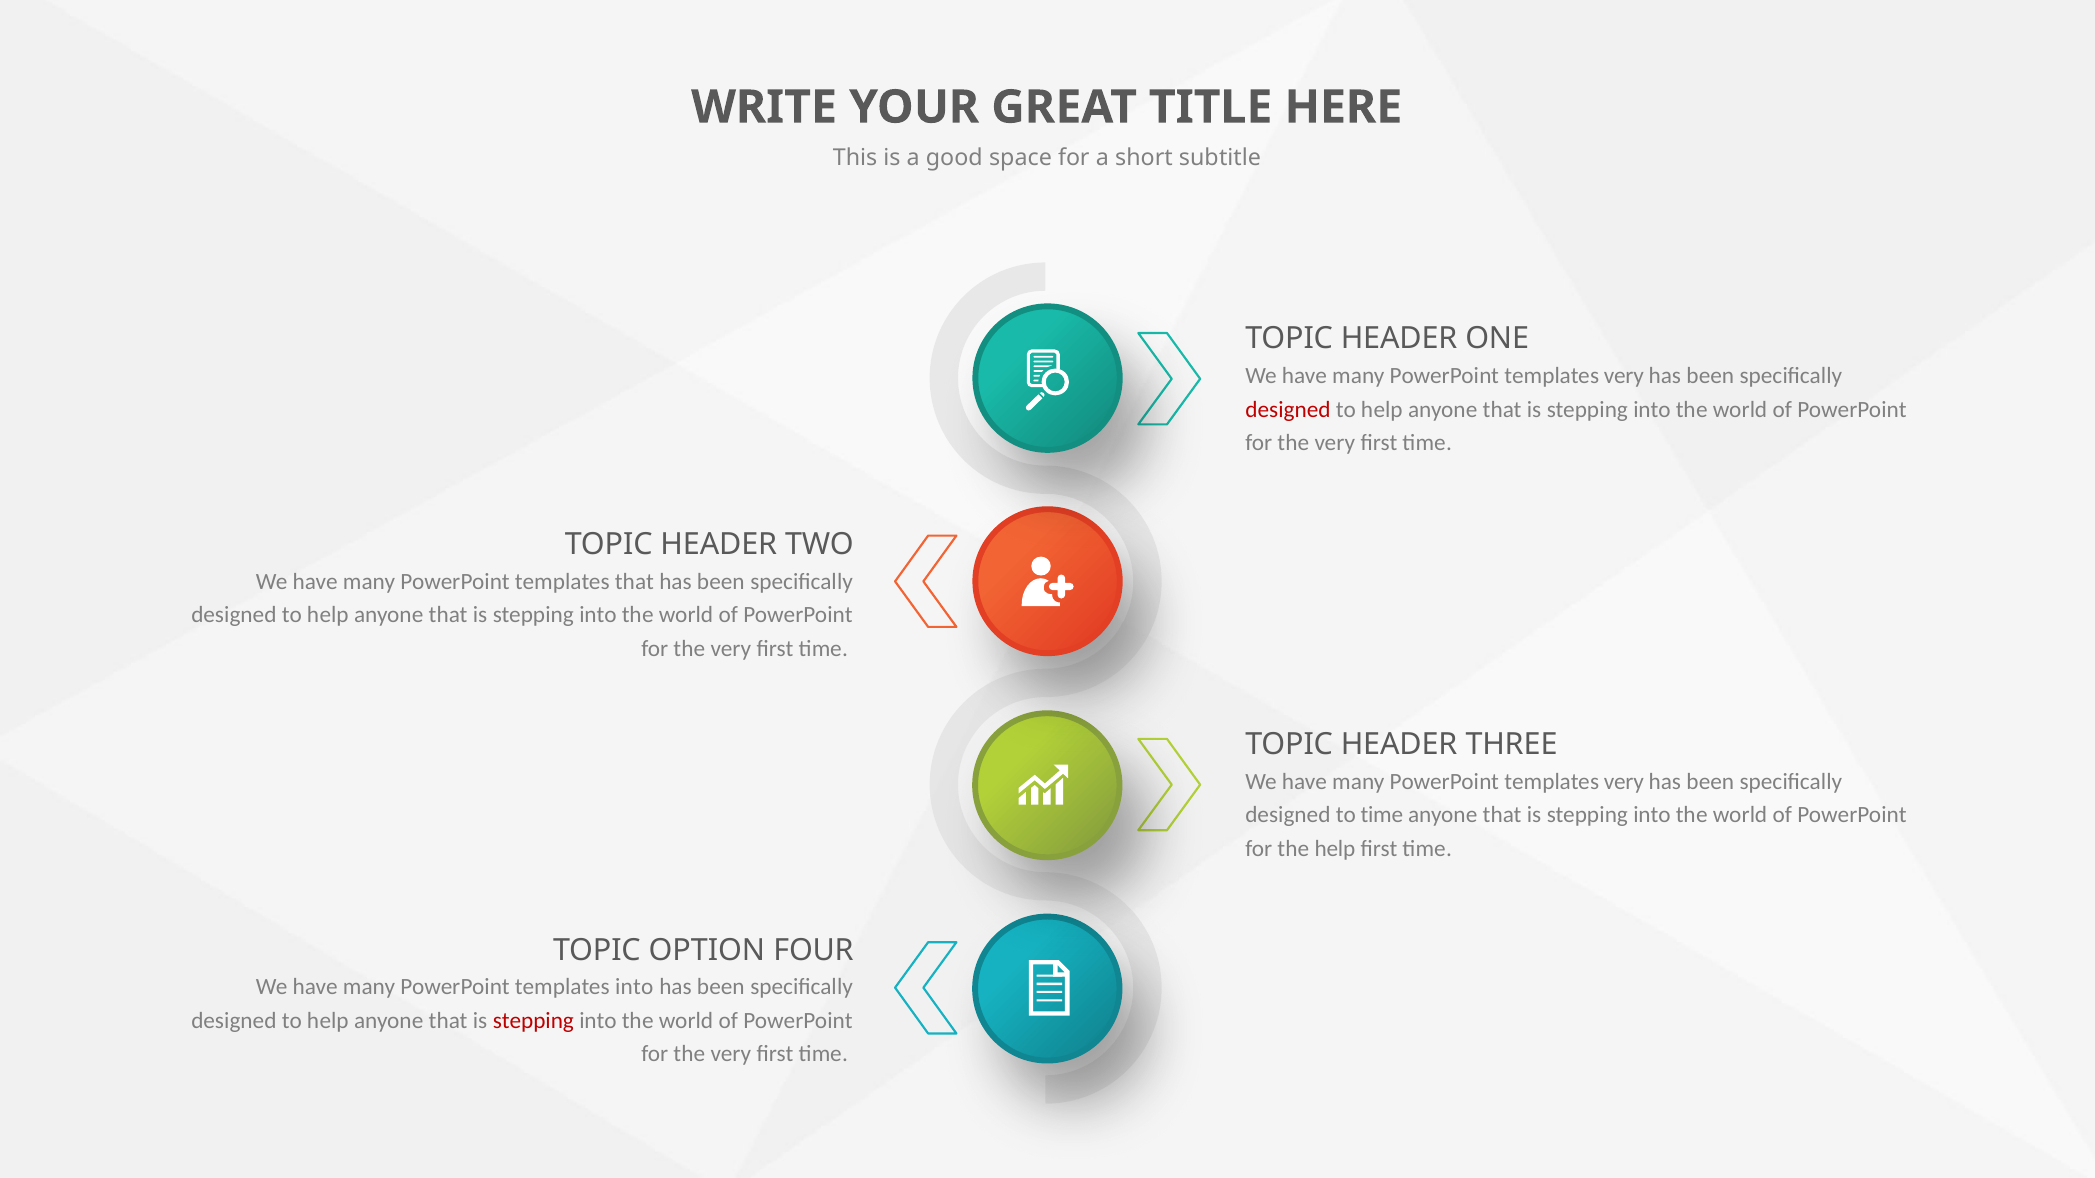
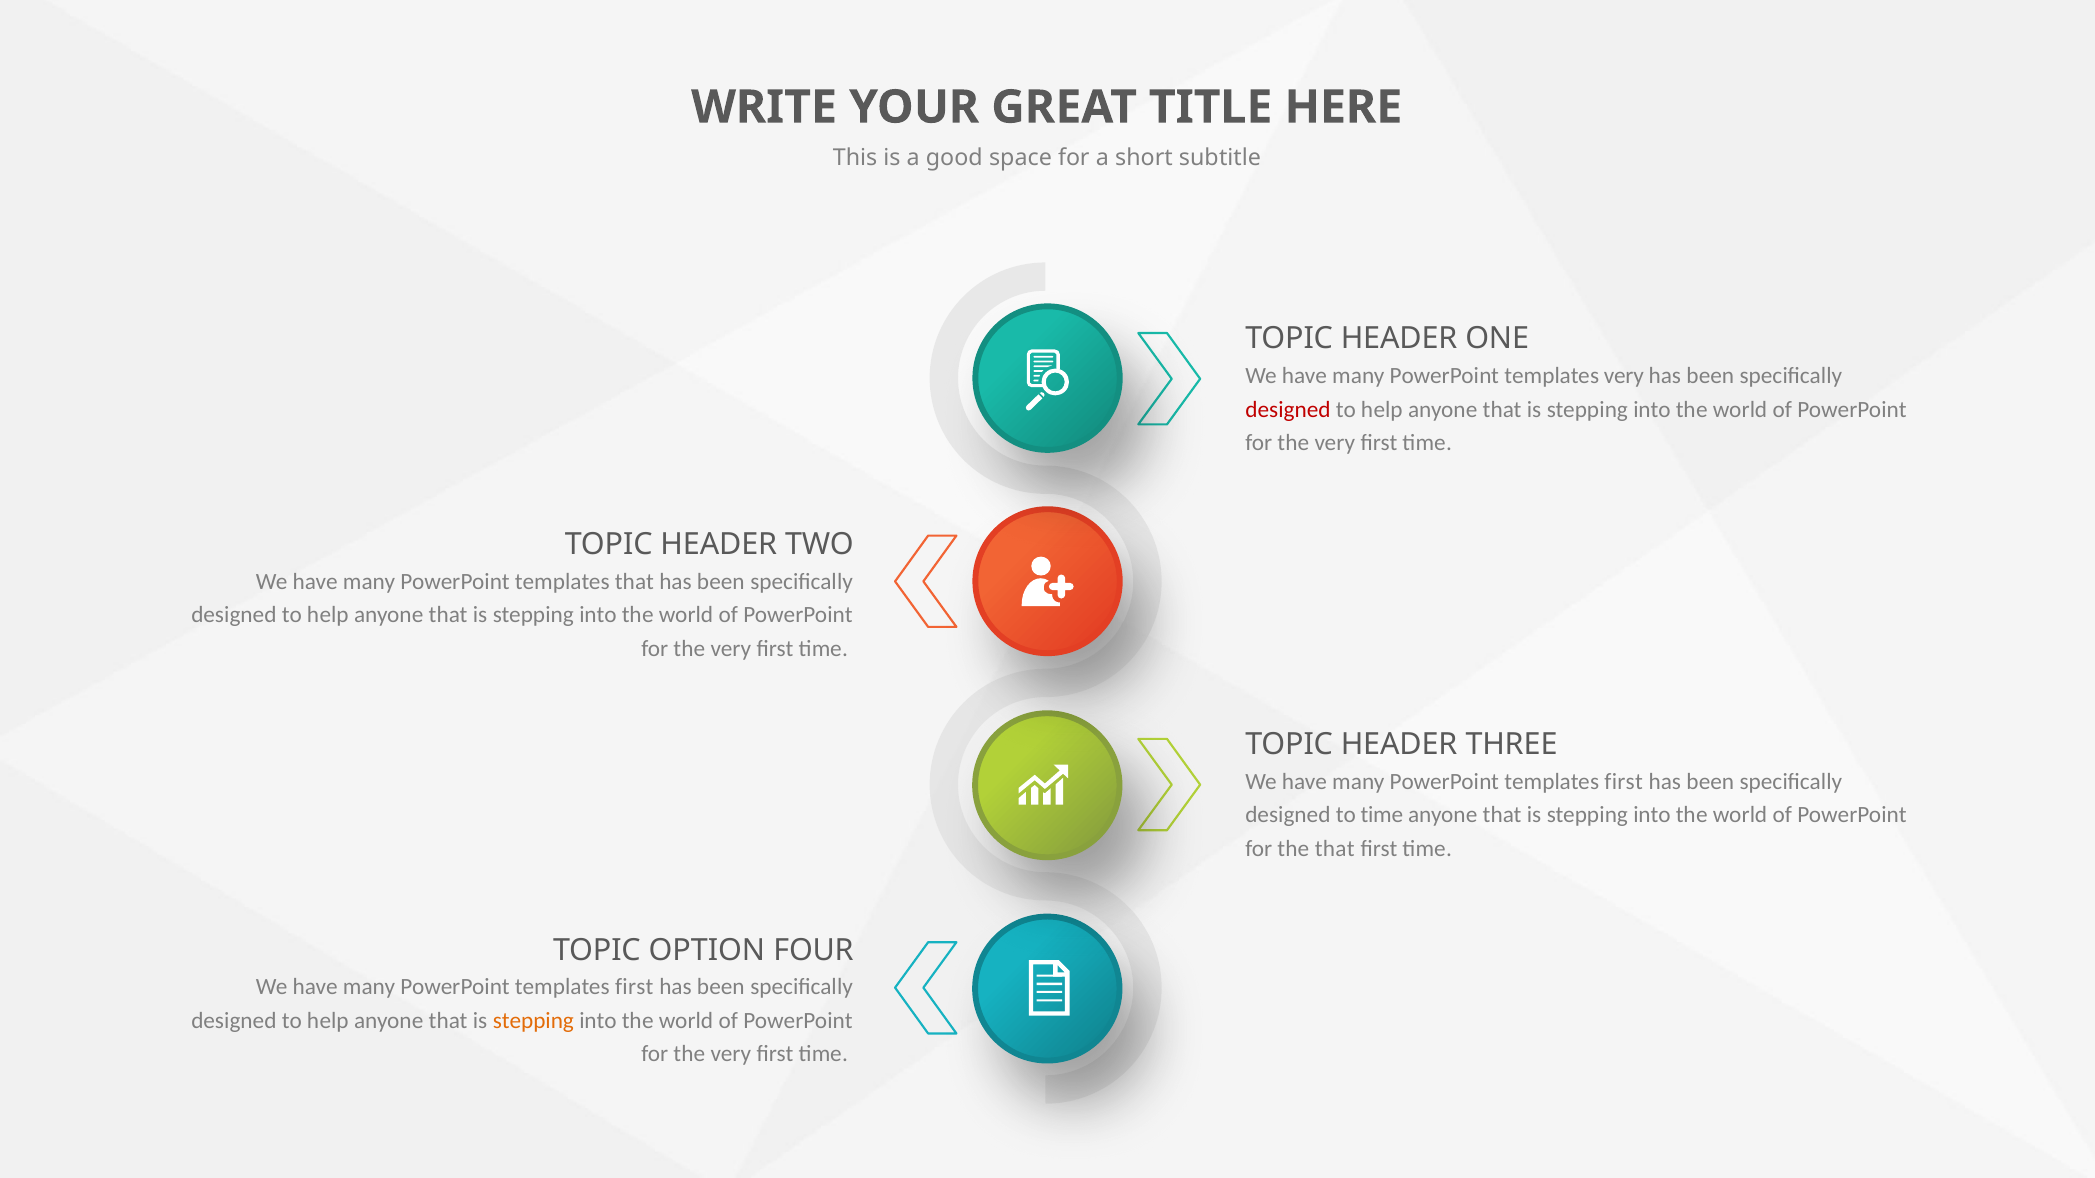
very at (1624, 782): very -> first
the help: help -> that
into at (634, 987): into -> first
stepping at (533, 1021) colour: red -> orange
